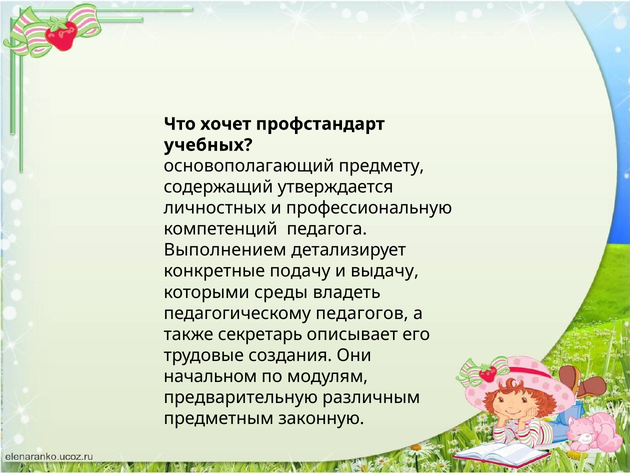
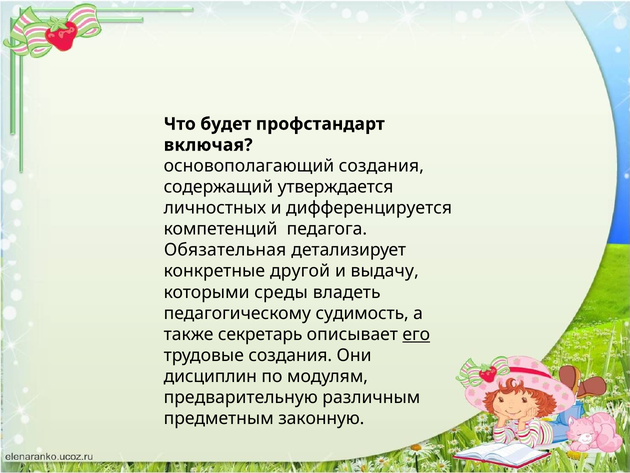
хочет: хочет -> будет
учебных: учебных -> включая
основополагающий предмету: предмету -> создания
профессиональную: профессиональную -> дифференцируется
Выполнением: Выполнением -> Обязательная
подачу: подачу -> другой
педагогов: педагогов -> судимость
его underline: none -> present
начальном: начальном -> дисциплин
